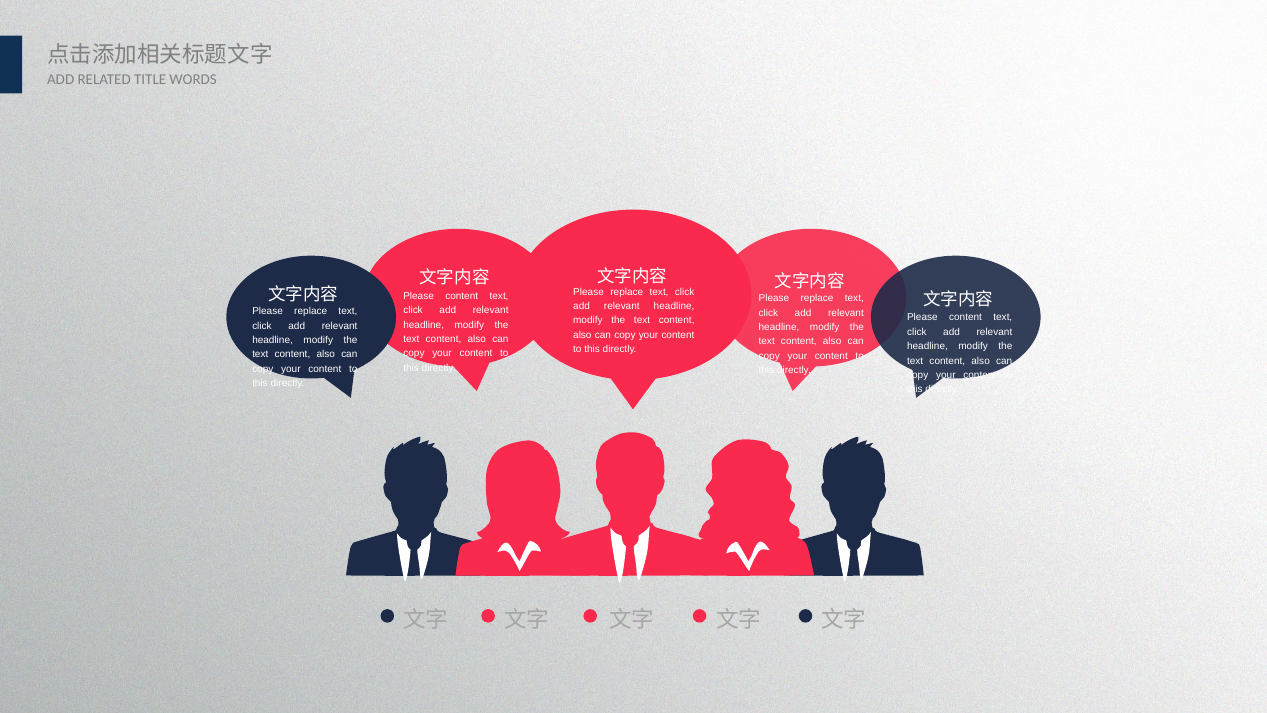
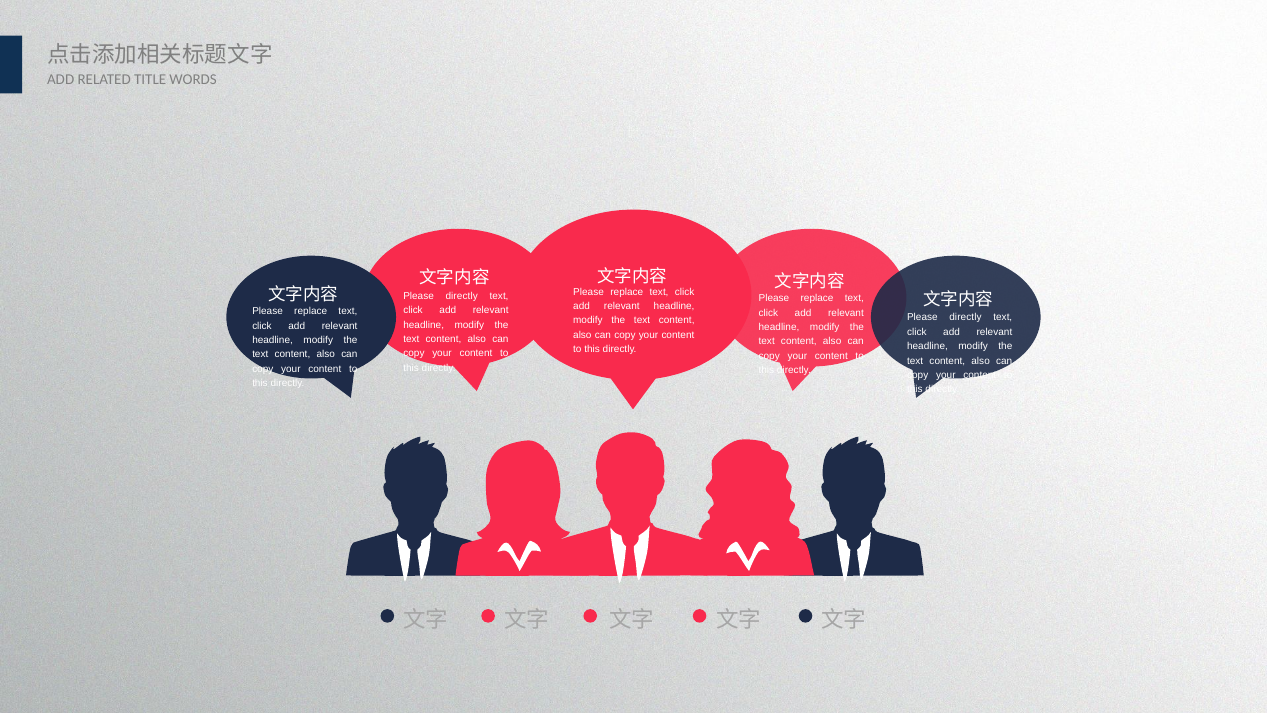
content at (462, 296): content -> directly
content at (966, 317): content -> directly
